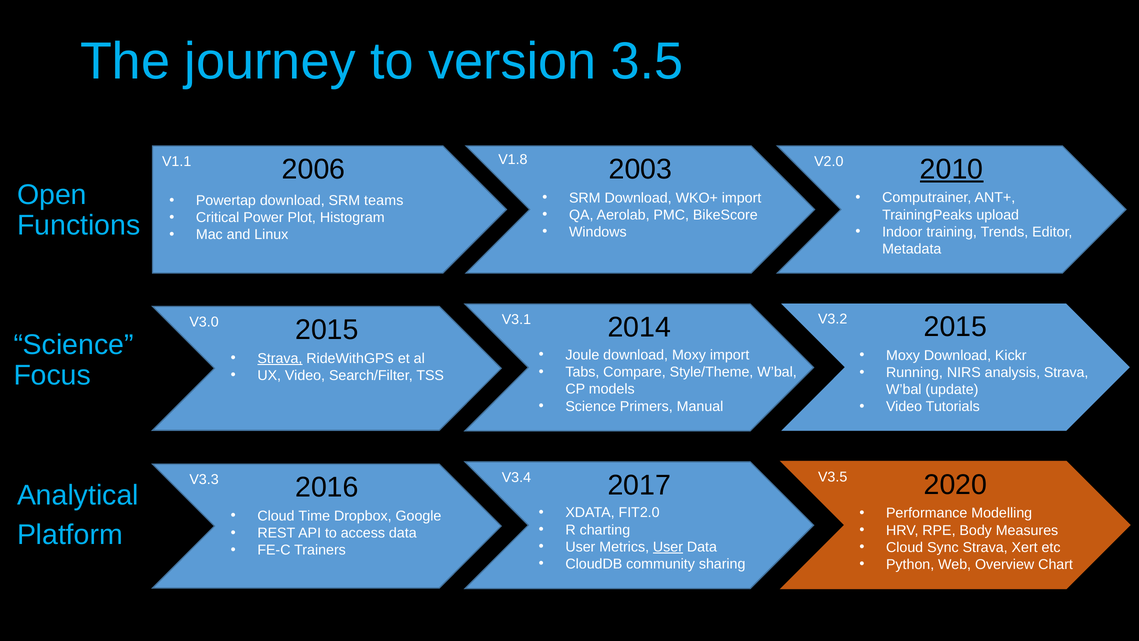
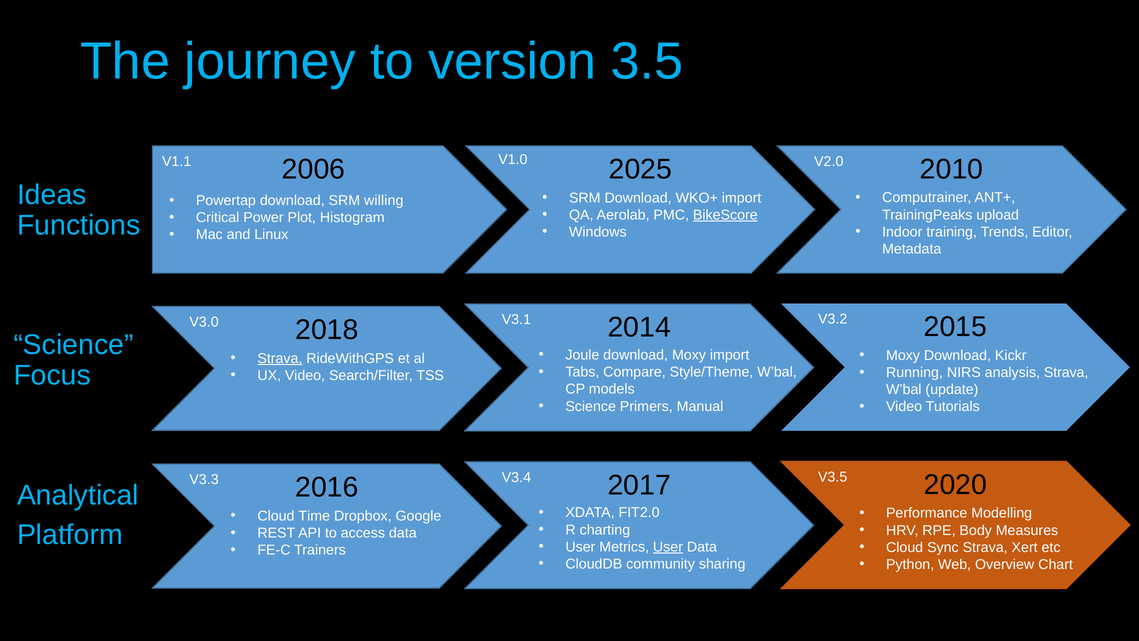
V1.8: V1.8 -> V1.0
2003: 2003 -> 2025
2010 underline: present -> none
Open: Open -> Ideas
teams: teams -> willing
BikeScore underline: none -> present
2015 at (327, 330): 2015 -> 2018
